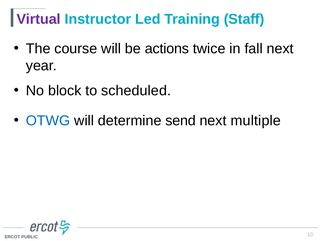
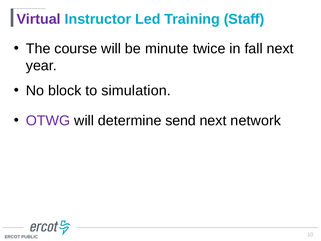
actions: actions -> minute
scheduled: scheduled -> simulation
OTWG colour: blue -> purple
multiple: multiple -> network
